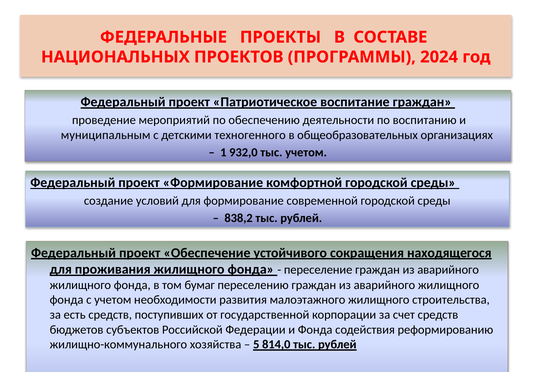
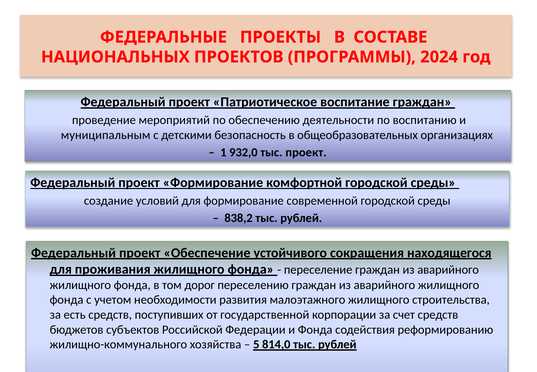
техногенного: техногенного -> безопасность
тыс учетом: учетом -> проект
бумаг: бумаг -> дорог
